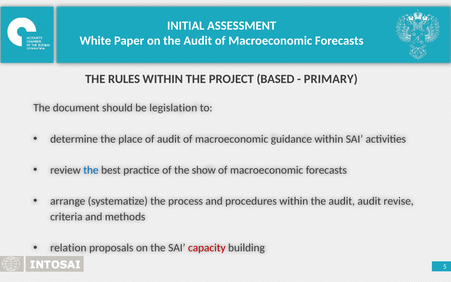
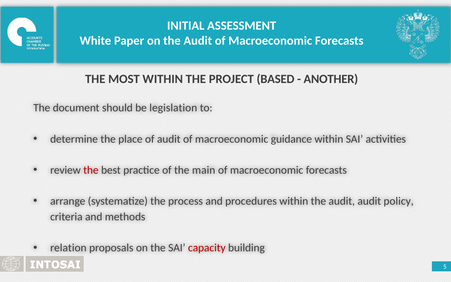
RULES: RULES -> MOST
PRIMARY: PRIMARY -> ANOTHER
the at (91, 170) colour: blue -> red
show: show -> main
revise: revise -> policy
